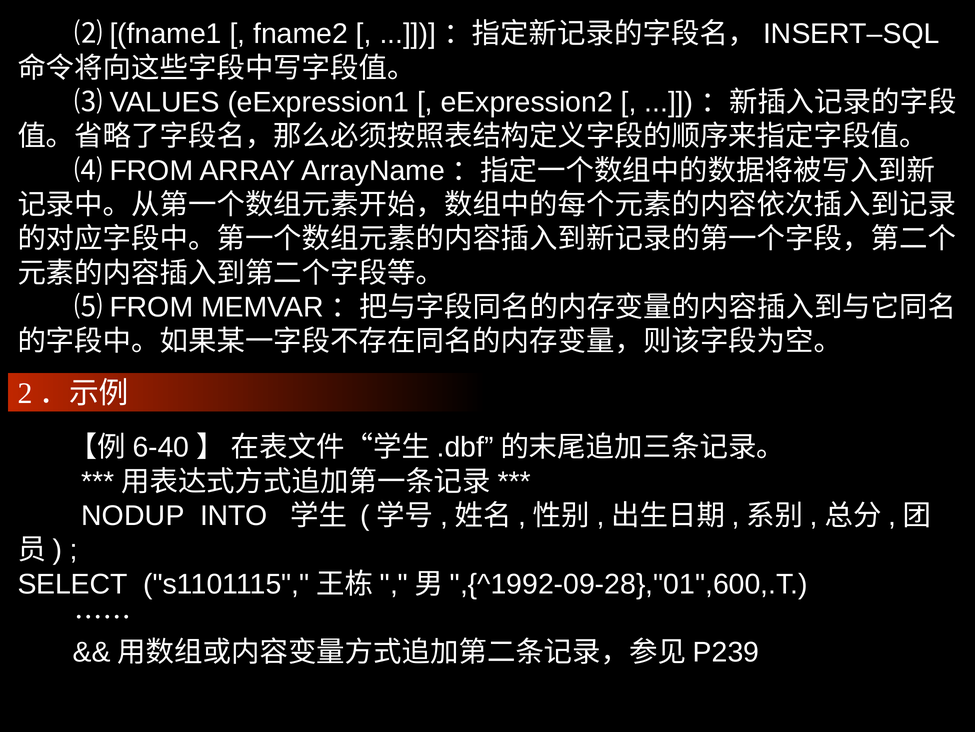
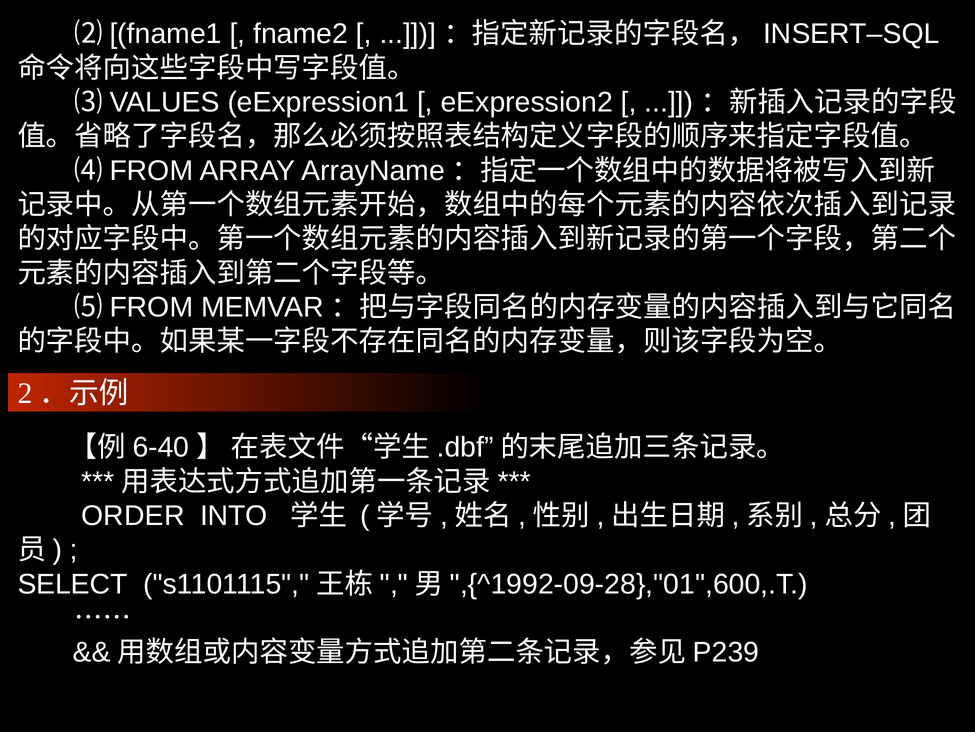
NODUP: NODUP -> ORDER
